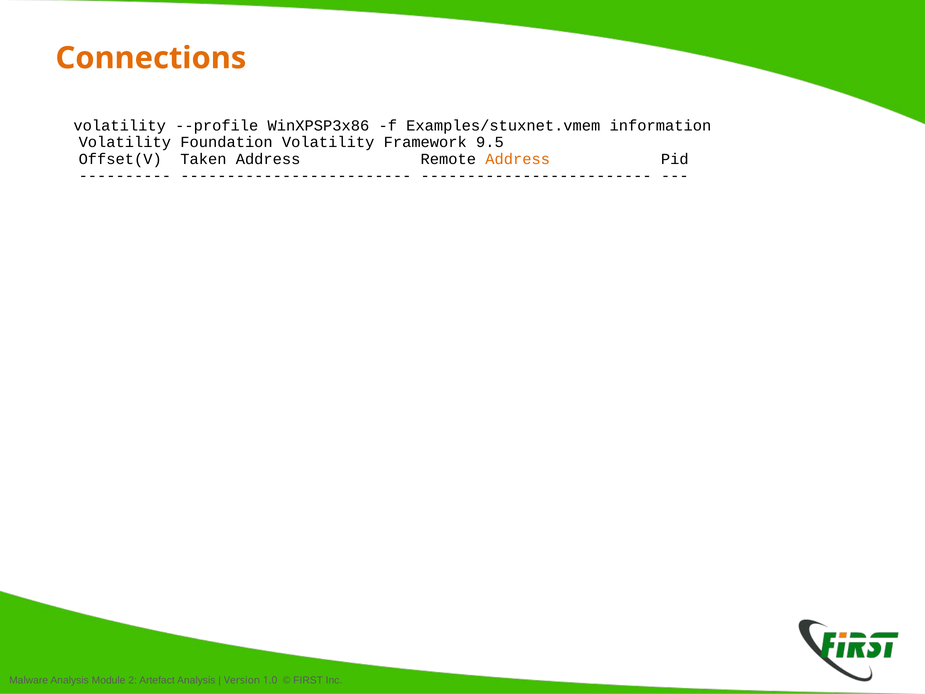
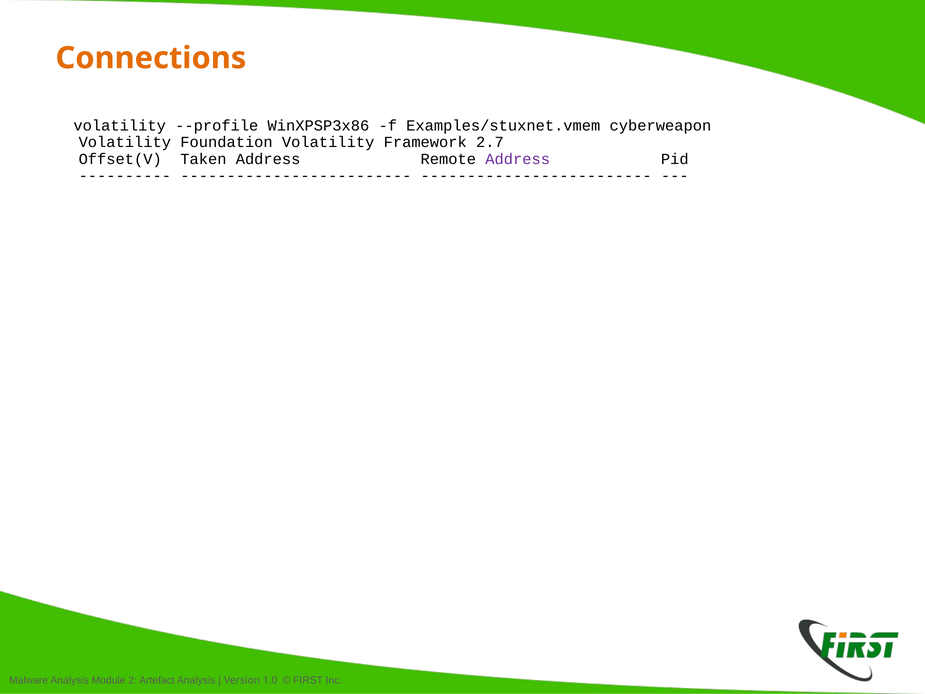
information: information -> cyberweapon
9.5: 9.5 -> 2.7
Address at (518, 159) colour: orange -> purple
